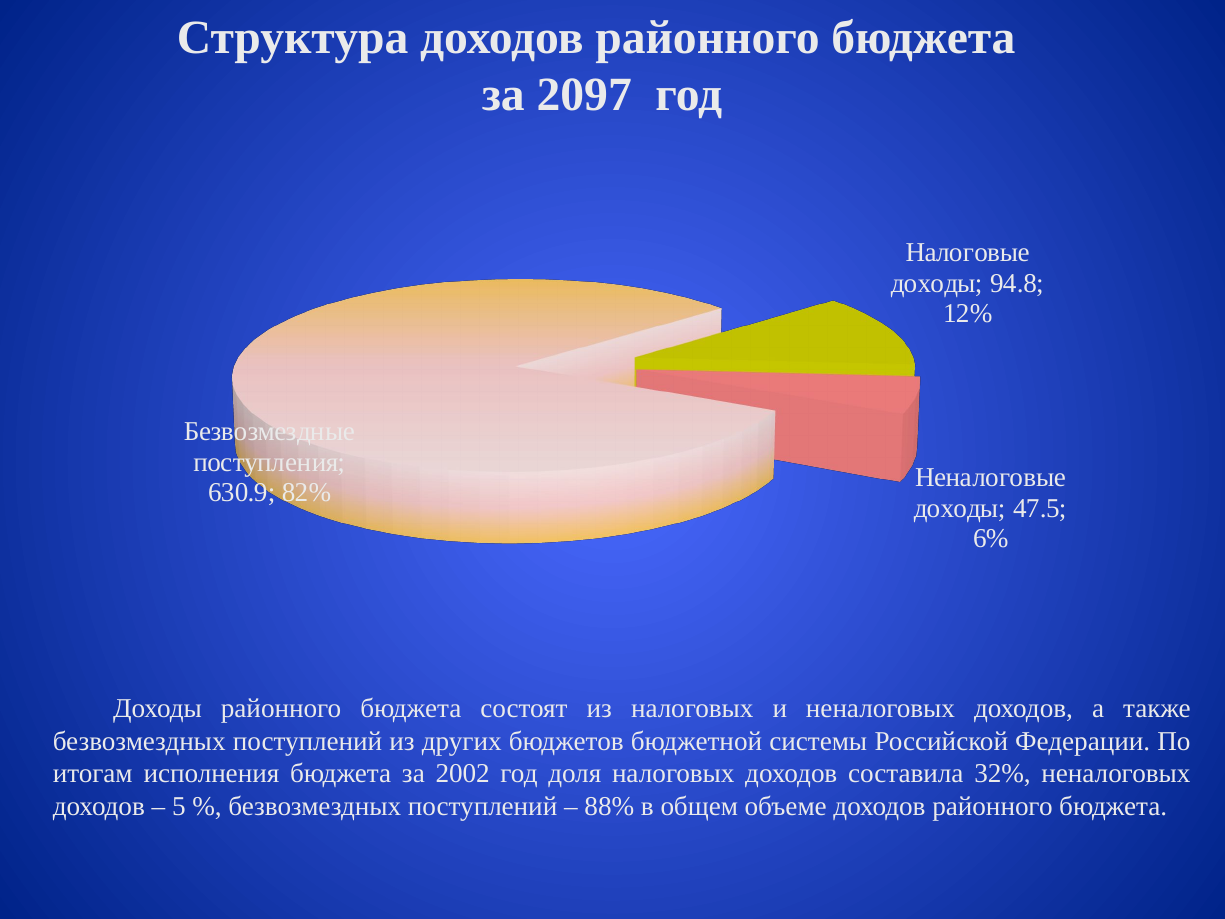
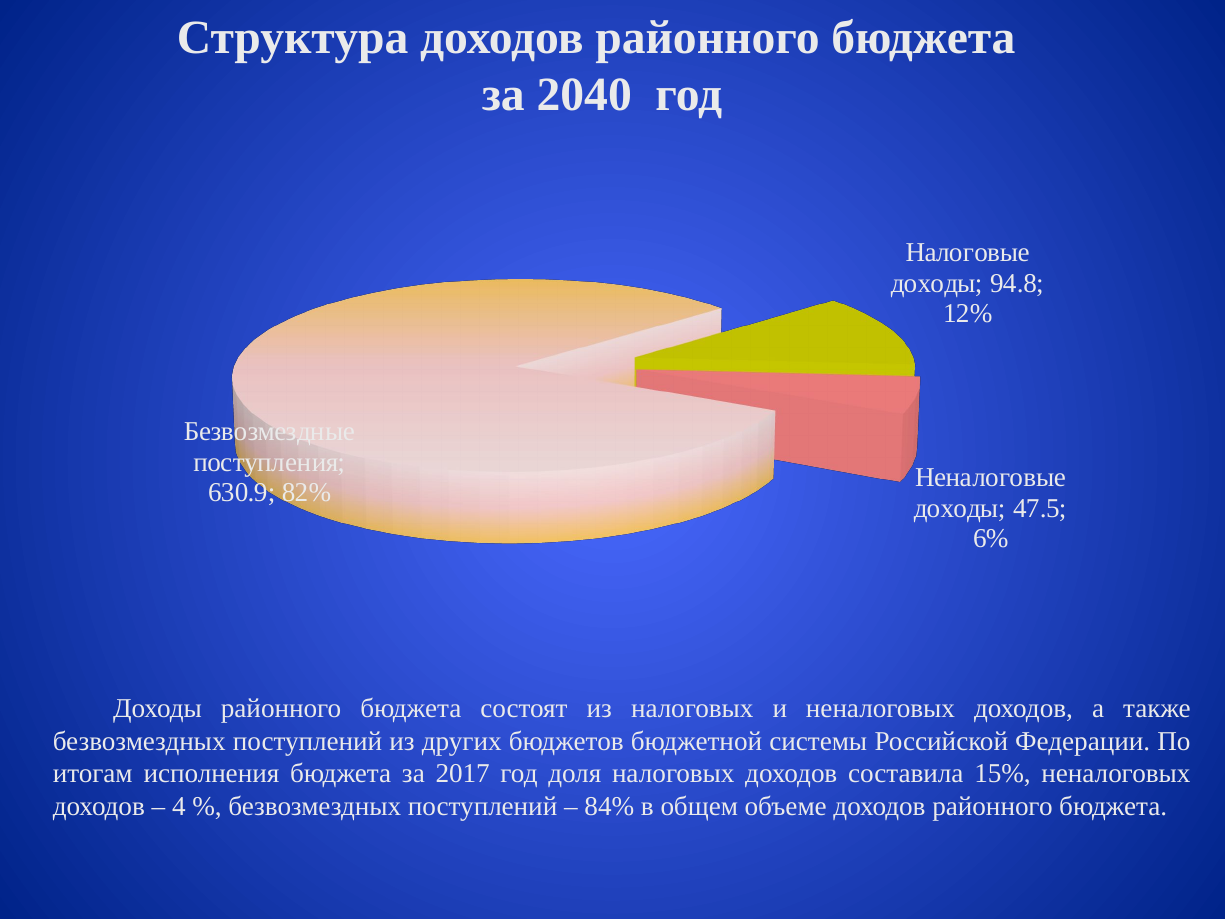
2097: 2097 -> 2040
2002: 2002 -> 2017
32%: 32% -> 15%
5: 5 -> 4
88%: 88% -> 84%
